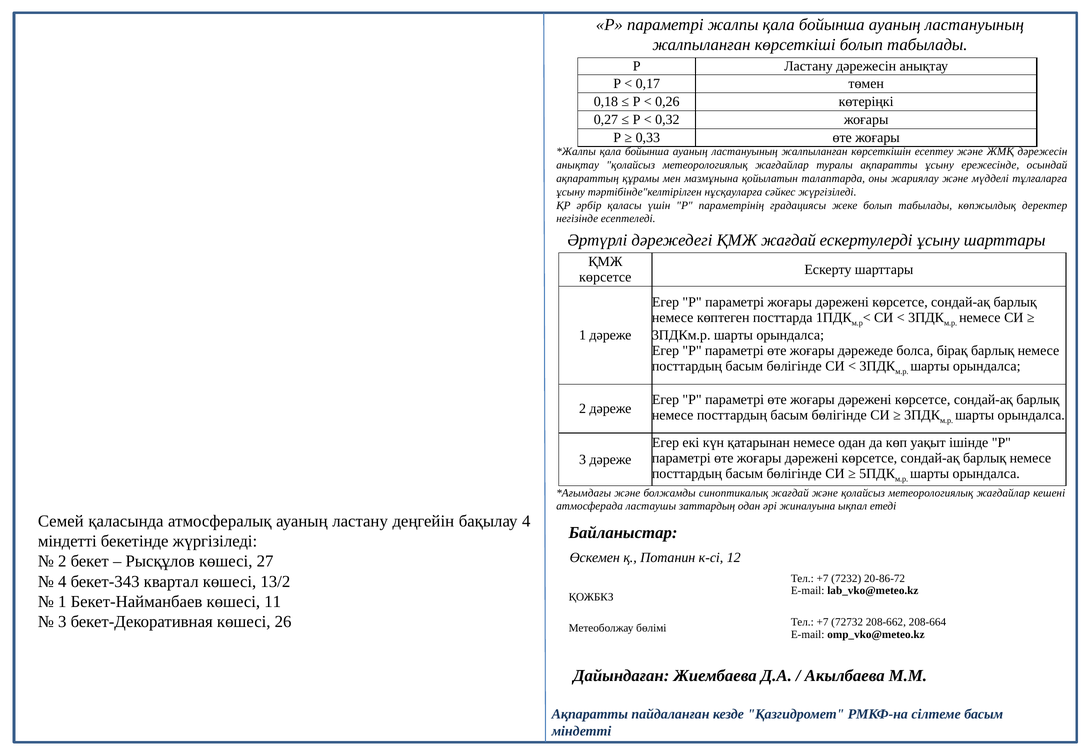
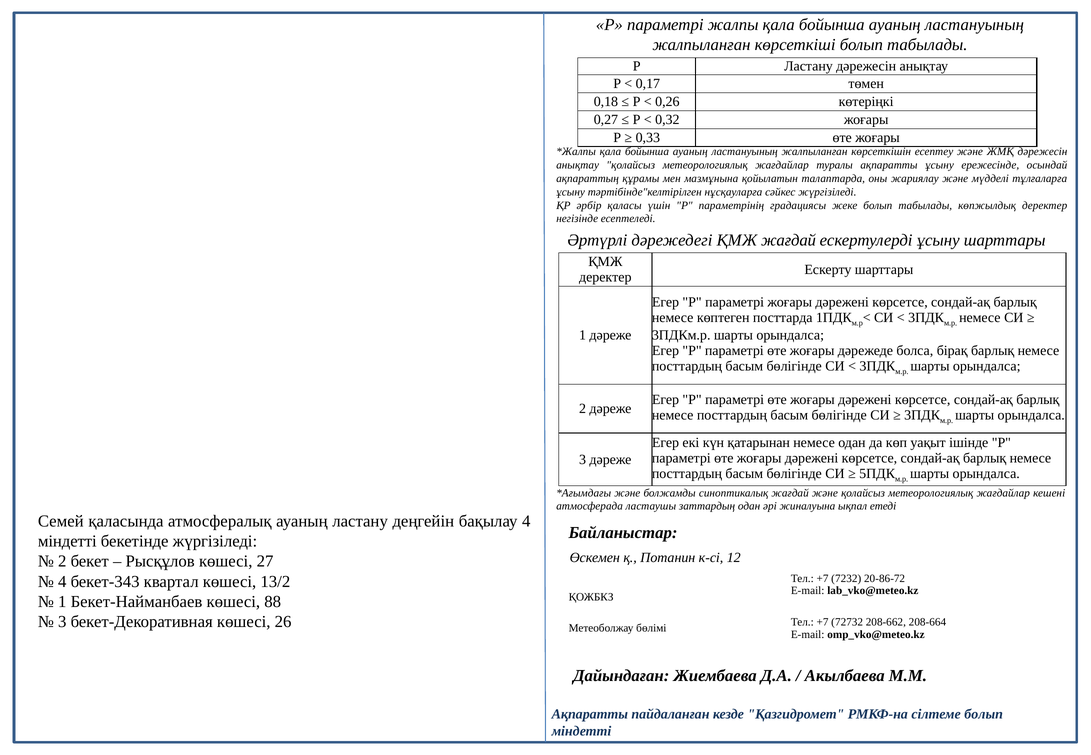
көрсетсе at (605, 277): көрсетсе -> деректер
11: 11 -> 88
сілтеме басым: басым -> болып
